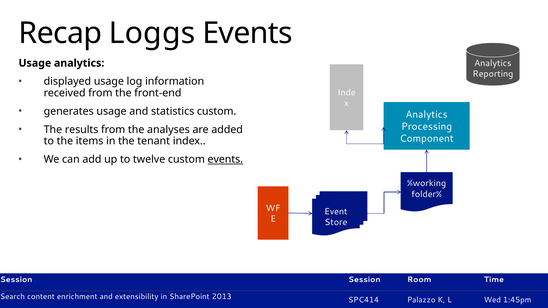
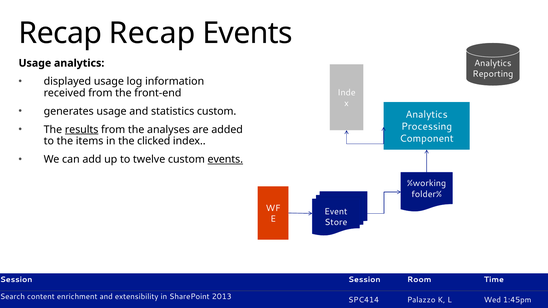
Recap Loggs: Loggs -> Recap
results underline: none -> present
tenant: tenant -> clicked
